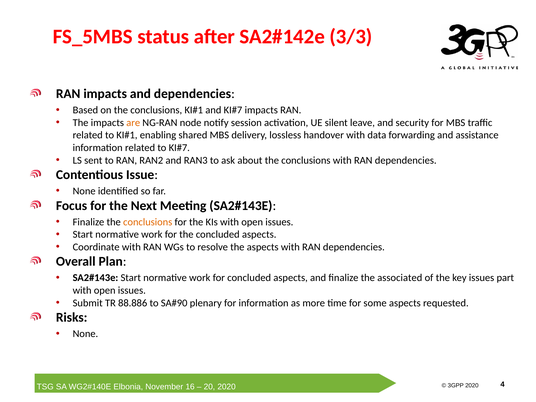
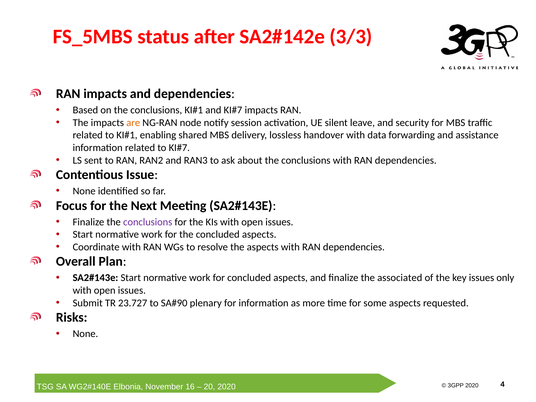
conclusions at (148, 222) colour: orange -> purple
part: part -> only
88.886: 88.886 -> 23.727
